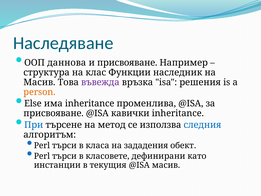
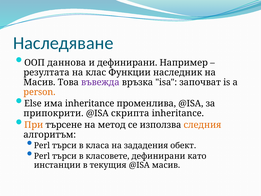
и присвояване: присвояване -> дефинирани
структура: структура -> резултата
решения: решения -> започват
присвояване at (54, 113): присвояване -> припокрити
кавички: кавички -> скрипта
При colour: blue -> orange
следния colour: blue -> orange
